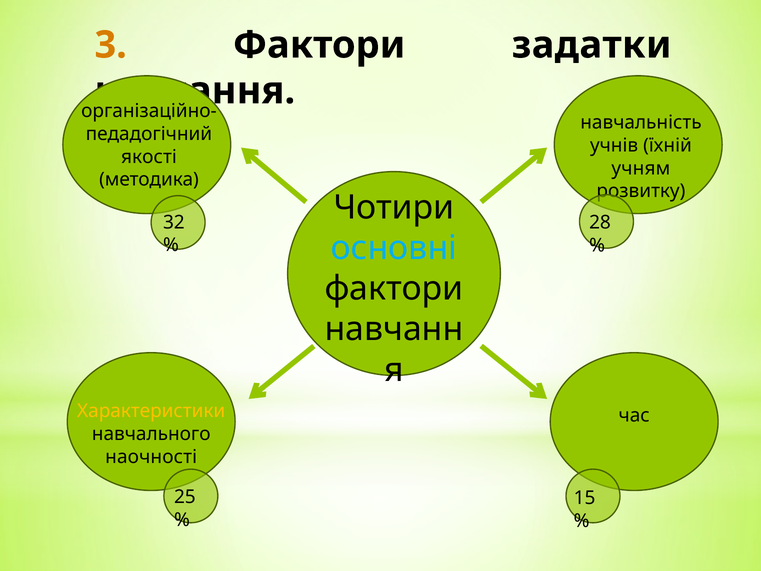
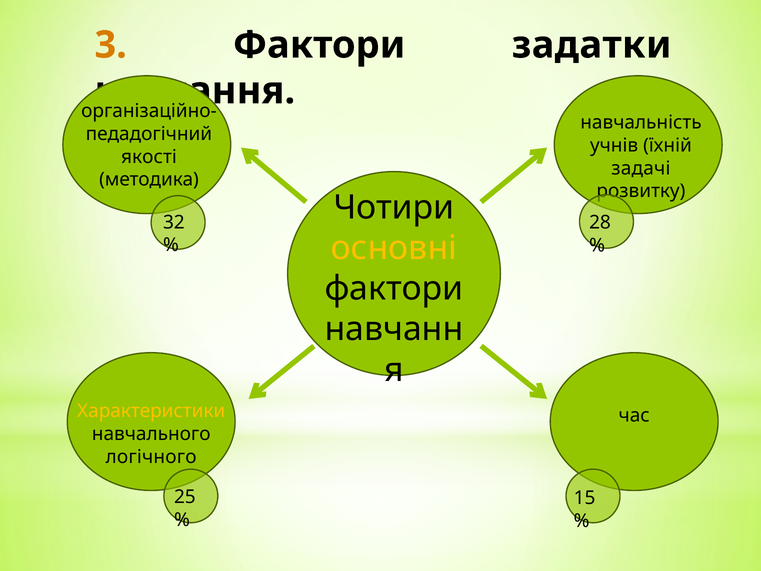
учням: учням -> задачі
основні colour: light blue -> yellow
наочності: наочності -> логічного
